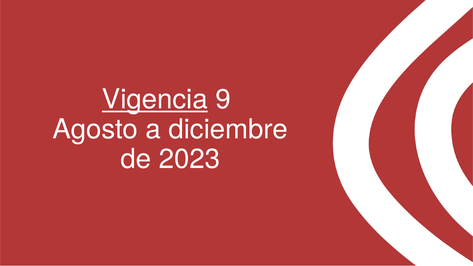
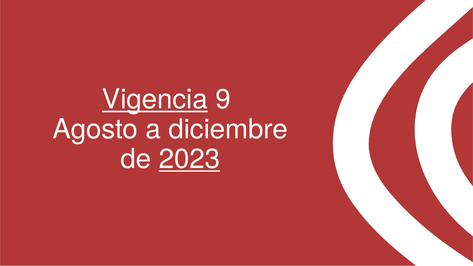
2023 underline: none -> present
